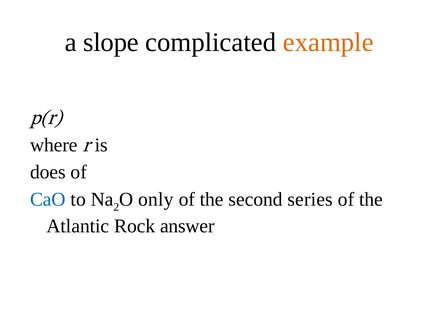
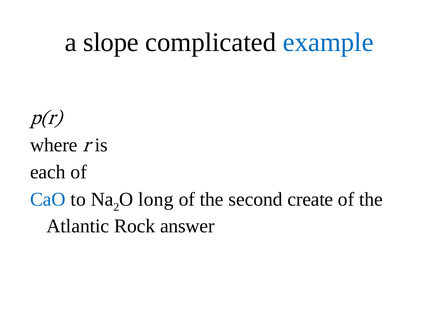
example colour: orange -> blue
does: does -> each
only: only -> long
series: series -> create
